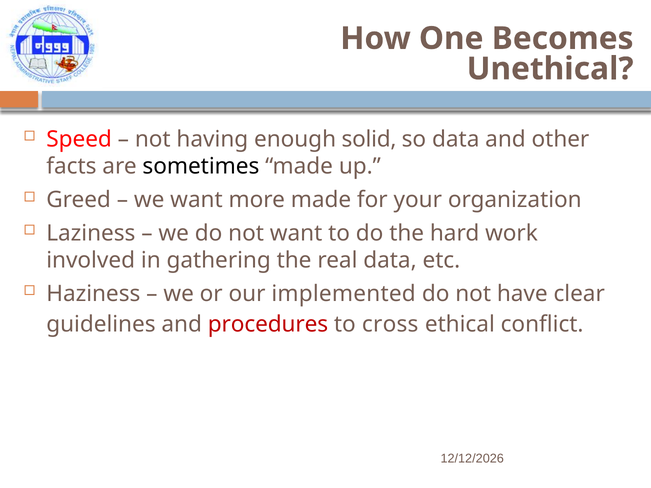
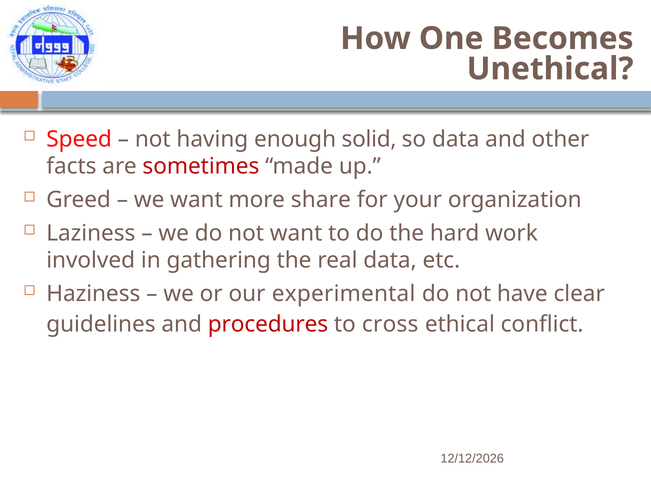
sometimes colour: black -> red
more made: made -> share
implemented: implemented -> experimental
